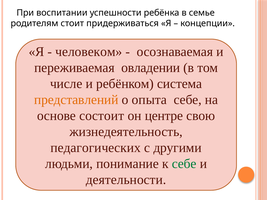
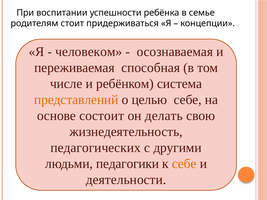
овладении: овладении -> способная
опыта: опыта -> целью
центре: центре -> делать
понимание: понимание -> педагогики
себе at (184, 164) colour: green -> orange
